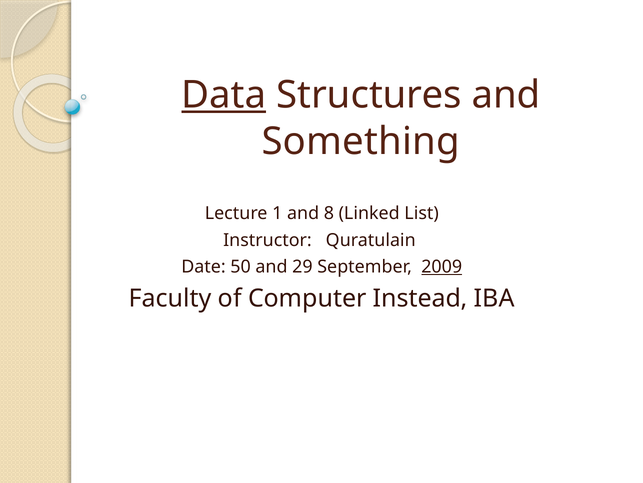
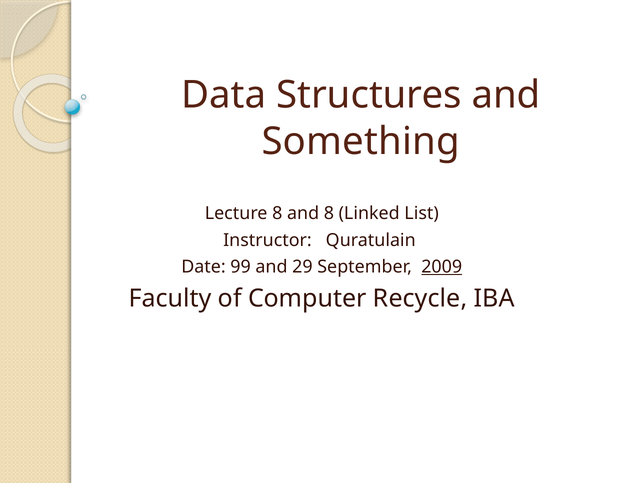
Data underline: present -> none
Lecture 1: 1 -> 8
50: 50 -> 99
Instead: Instead -> Recycle
